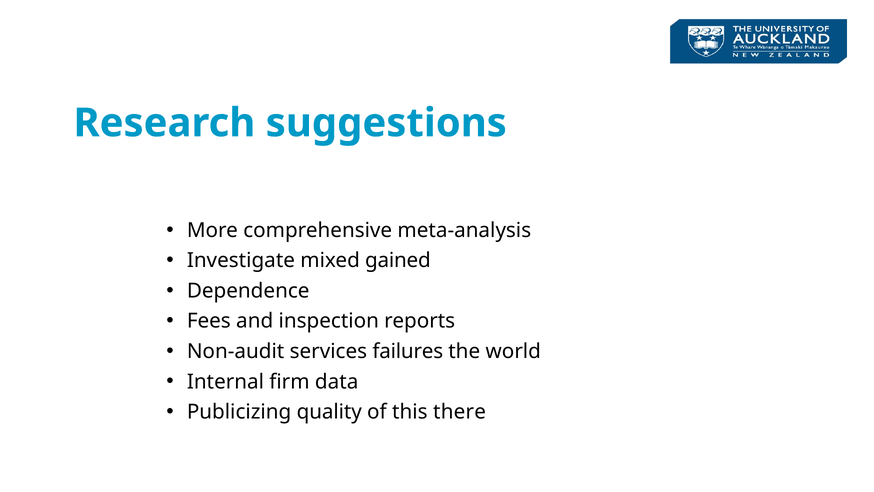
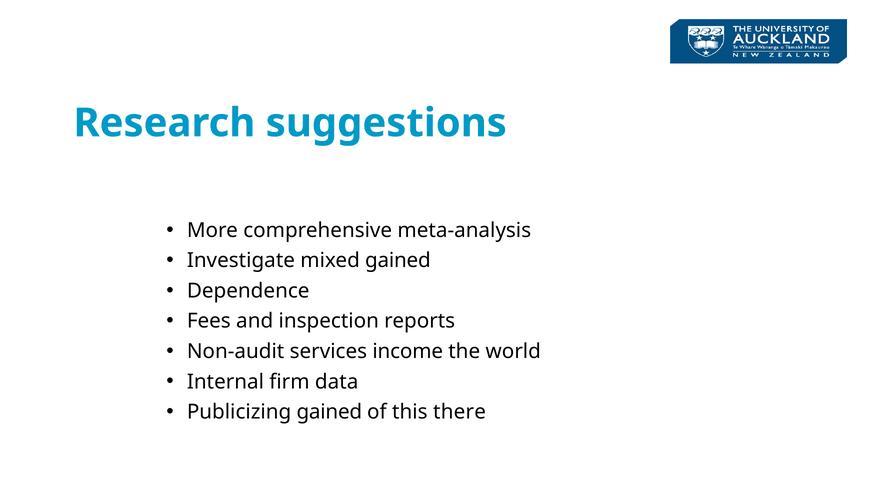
failures: failures -> income
Publicizing quality: quality -> gained
